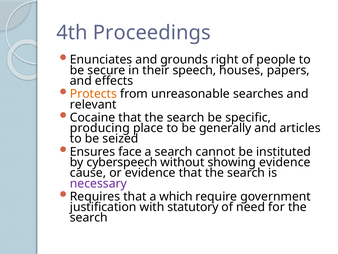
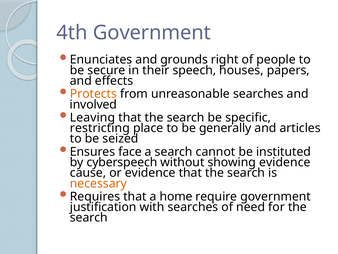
4th Proceedings: Proceedings -> Government
relevant: relevant -> involved
Cocaine: Cocaine -> Leaving
producing: producing -> restricting
necessary colour: purple -> orange
which: which -> home
with statutory: statutory -> searches
